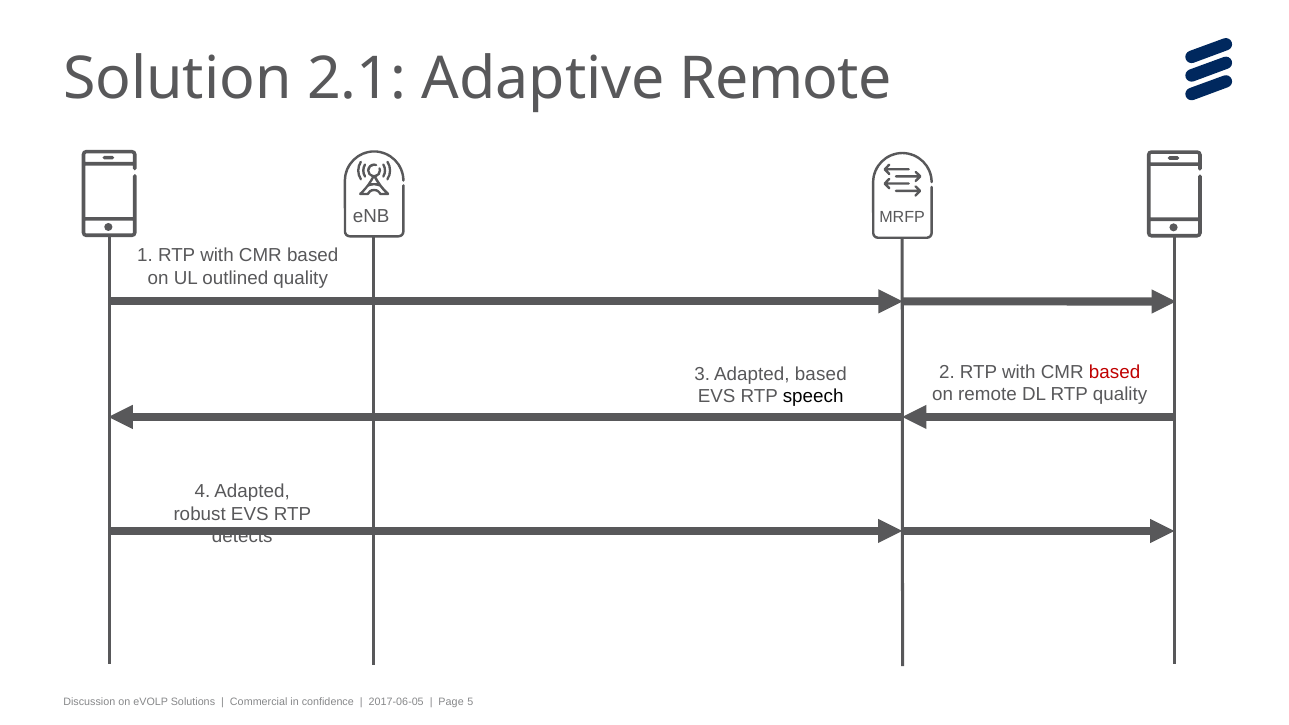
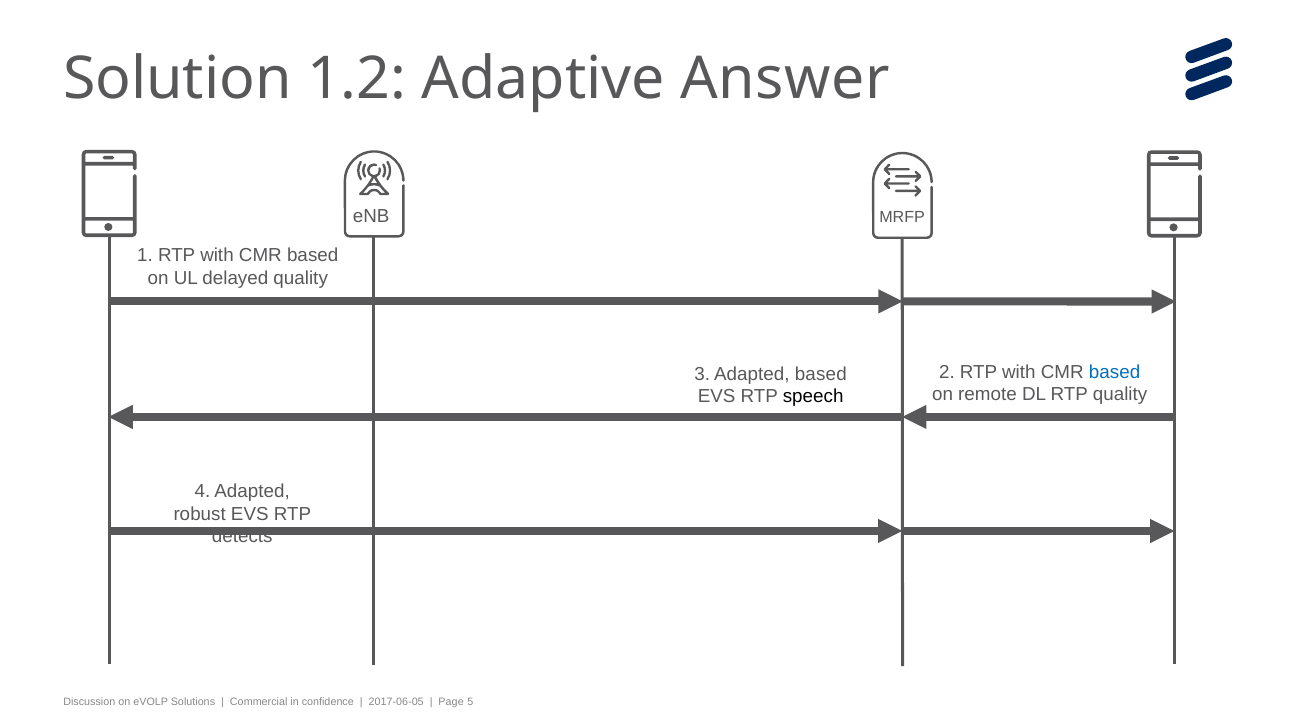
2.1: 2.1 -> 1.2
Adaptive Remote: Remote -> Answer
outlined: outlined -> delayed
based at (1115, 372) colour: red -> blue
